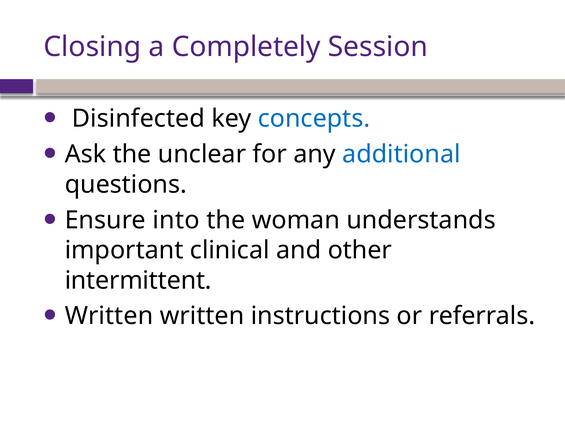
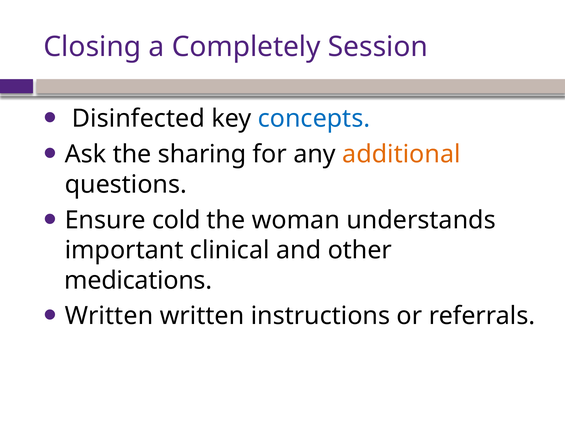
unclear: unclear -> sharing
additional colour: blue -> orange
into: into -> cold
intermittent: intermittent -> medications
